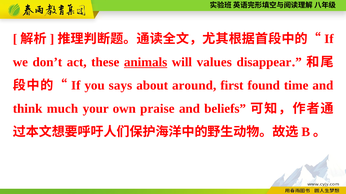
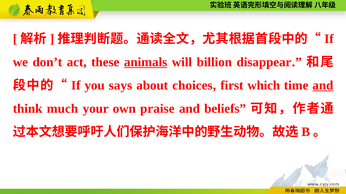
values: values -> billion
around: around -> choices
found: found -> which
and at (323, 86) underline: none -> present
